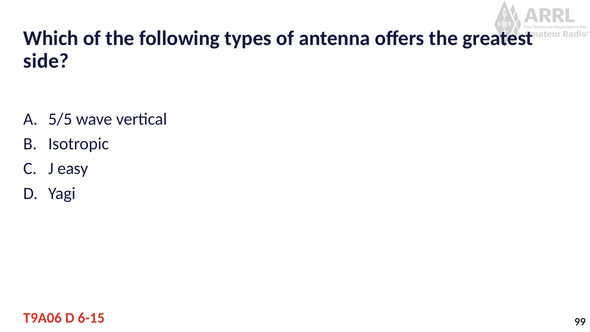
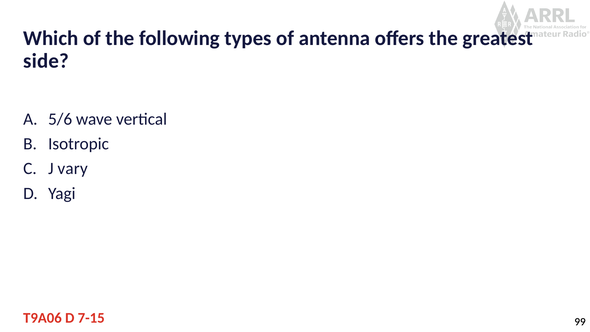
5/5: 5/5 -> 5/6
easy: easy -> vary
6-15: 6-15 -> 7-15
